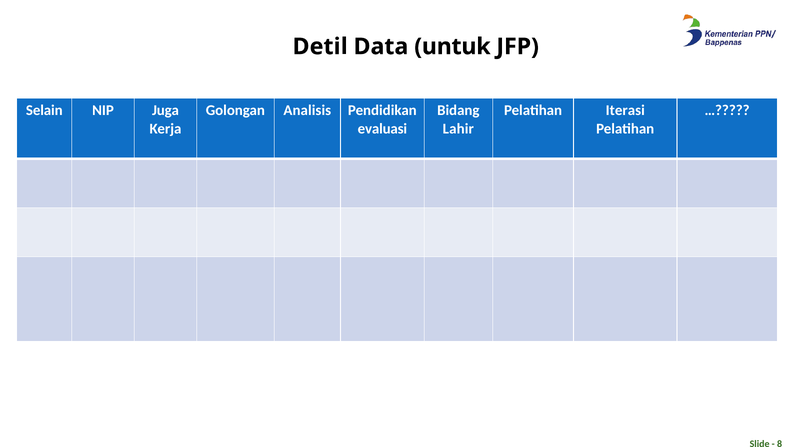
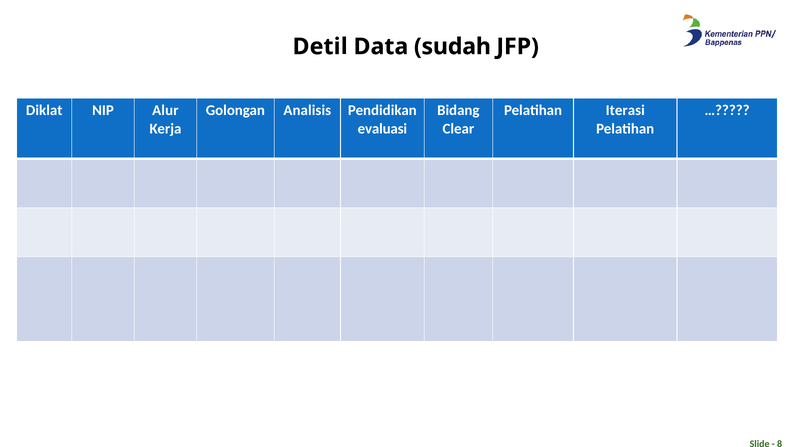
untuk: untuk -> sudah
Selain: Selain -> Diklat
Juga: Juga -> Alur
Lahir: Lahir -> Clear
